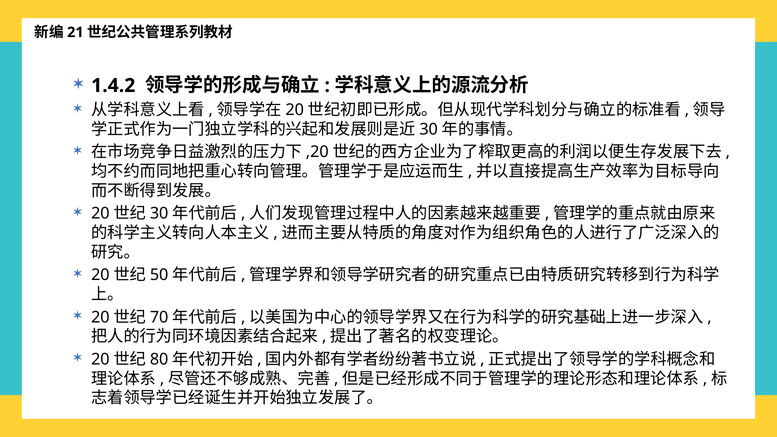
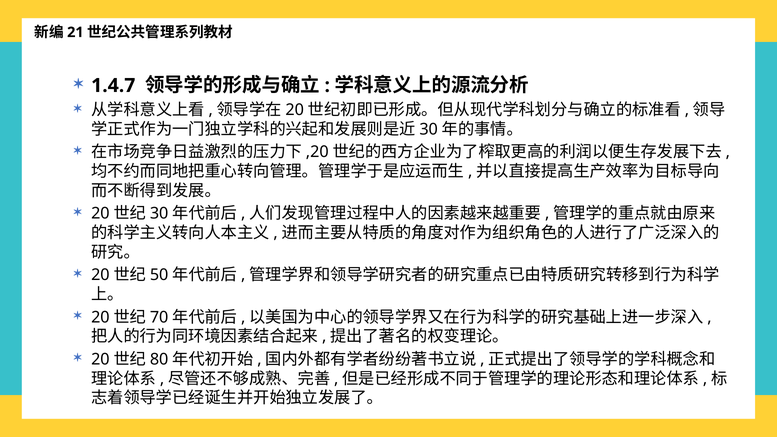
1.4.2: 1.4.2 -> 1.4.7
